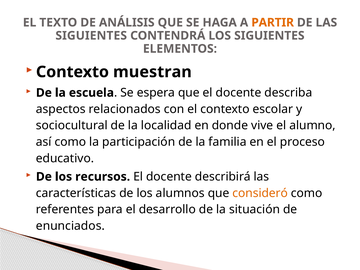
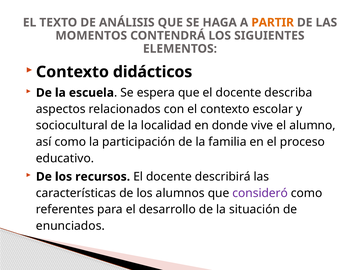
SIGUIENTES at (91, 36): SIGUIENTES -> MOMENTOS
muestran: muestran -> didácticos
consideró colour: orange -> purple
